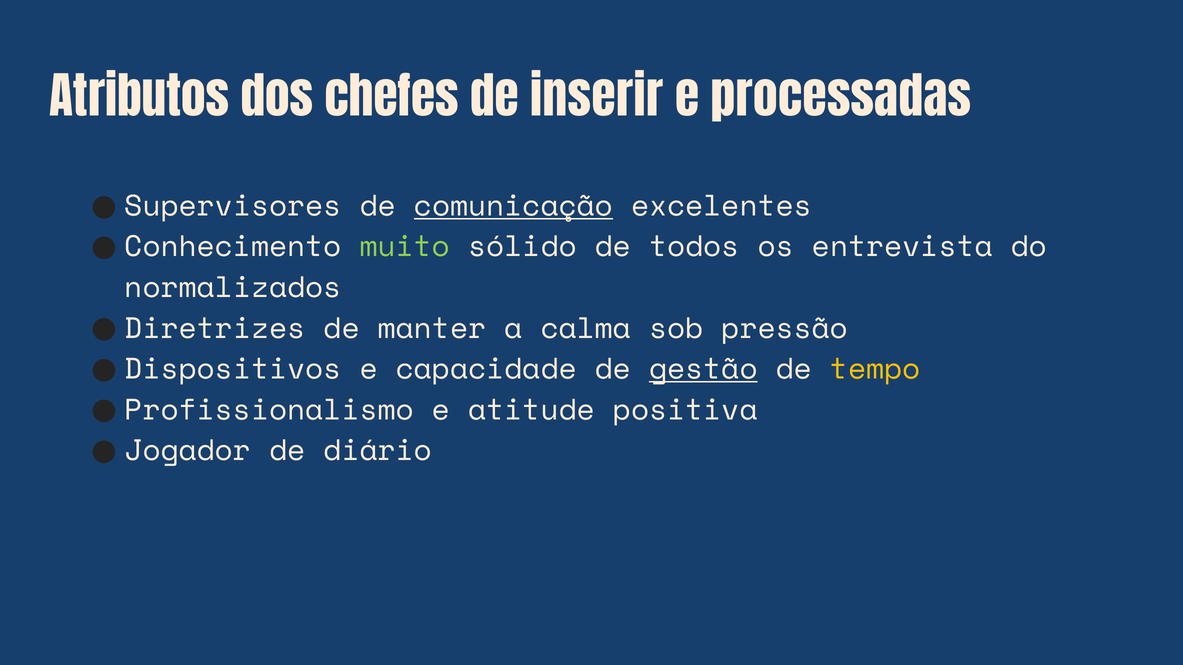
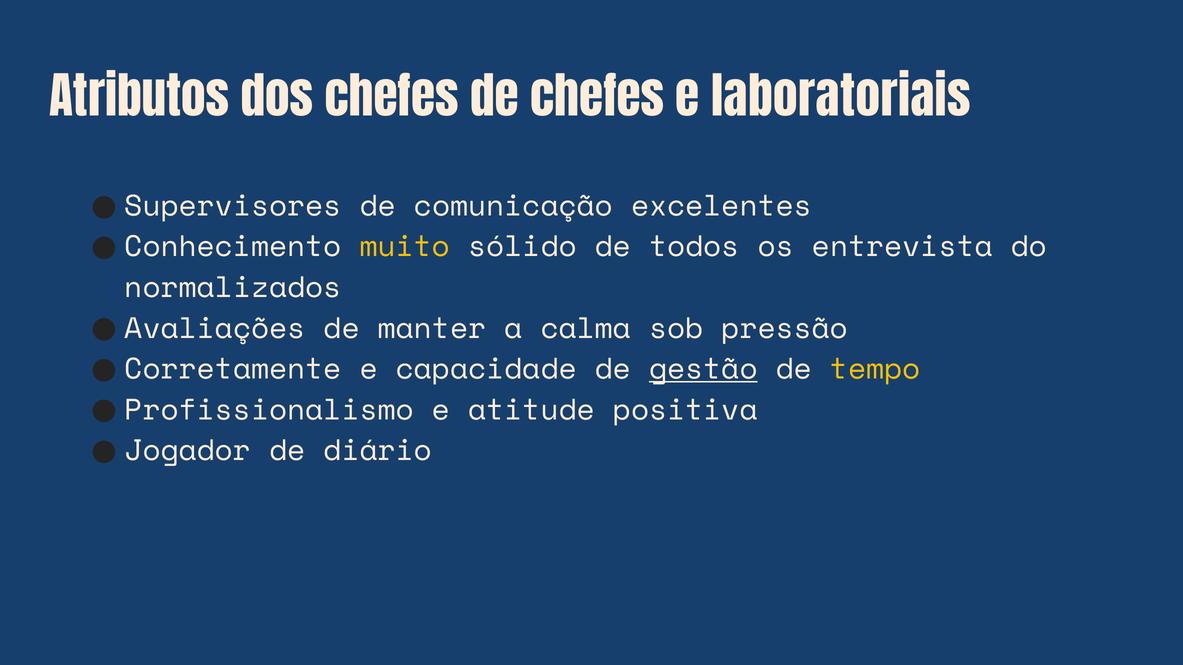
de inserir: inserir -> chefes
processadas: processadas -> laboratoriais
comunicação underline: present -> none
muito colour: light green -> yellow
Diretrizes: Diretrizes -> Avaliações
Dispositivos: Dispositivos -> Corretamente
